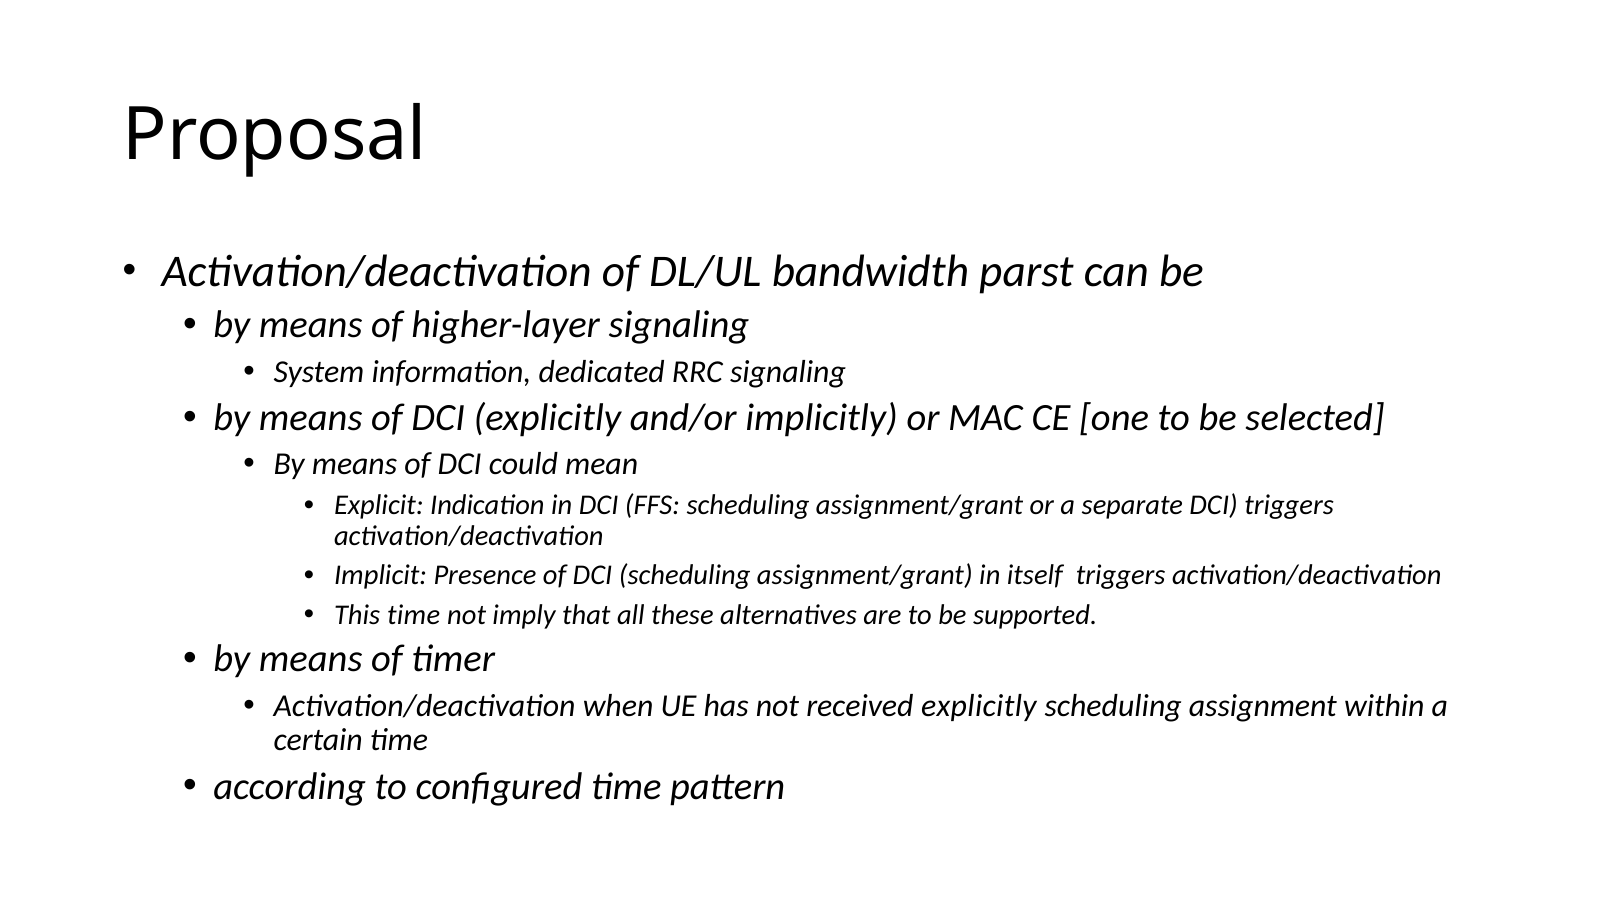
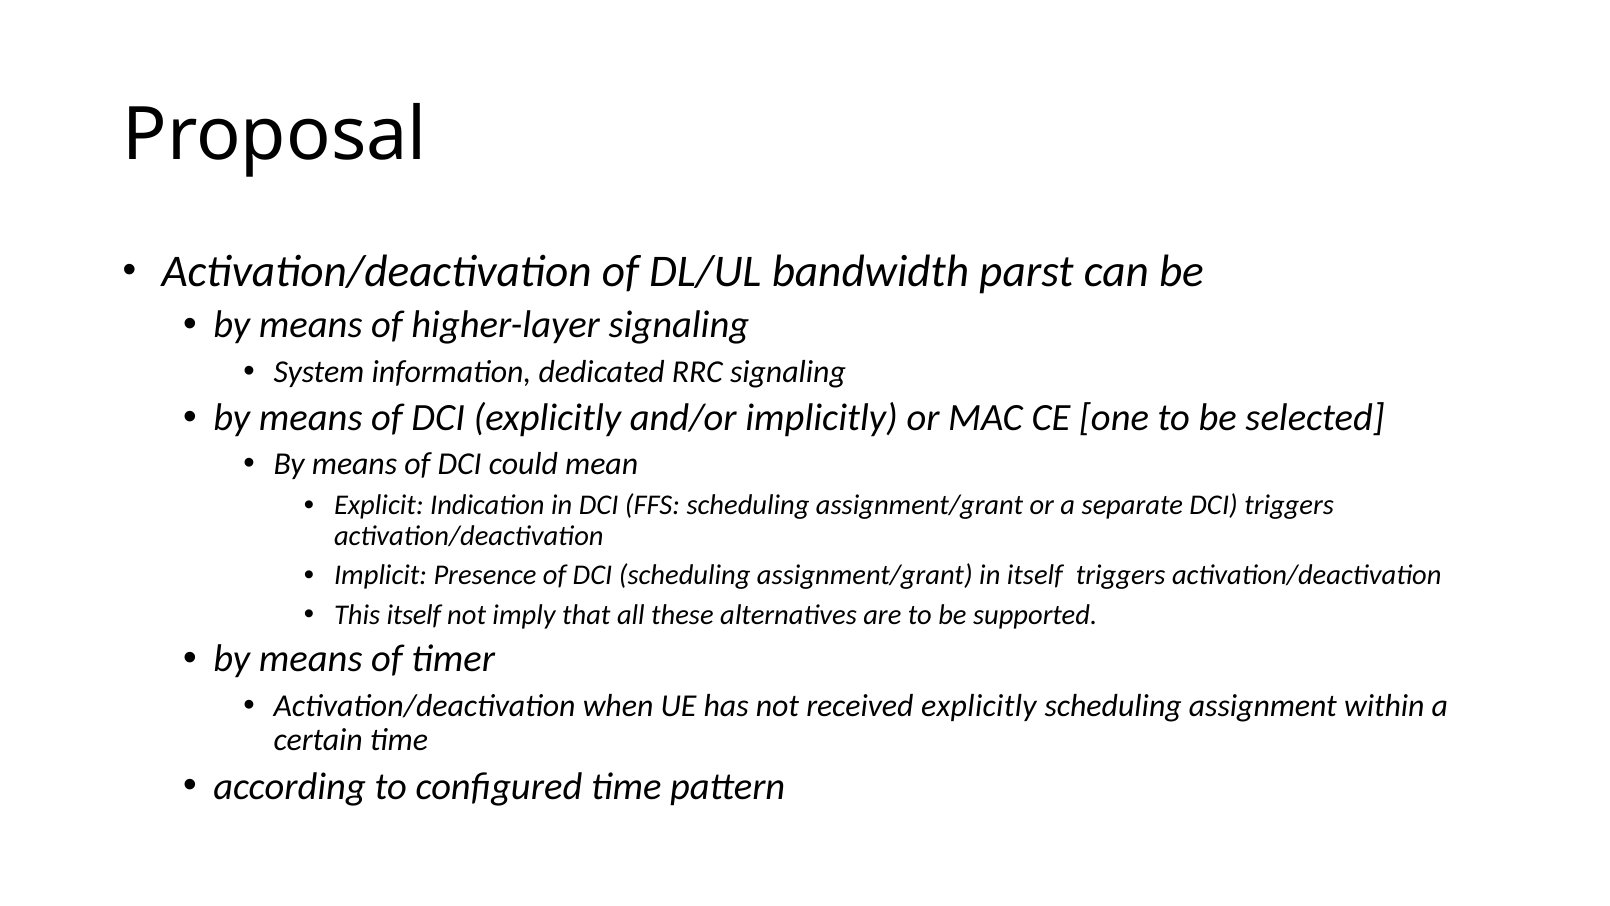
This time: time -> itself
